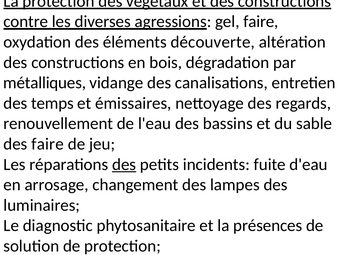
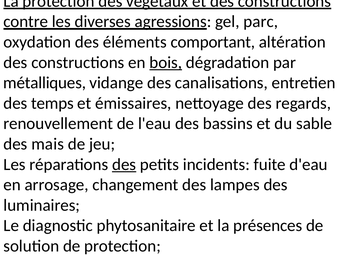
gel faire: faire -> parc
découverte: découverte -> comportant
bois underline: none -> present
des faire: faire -> mais
